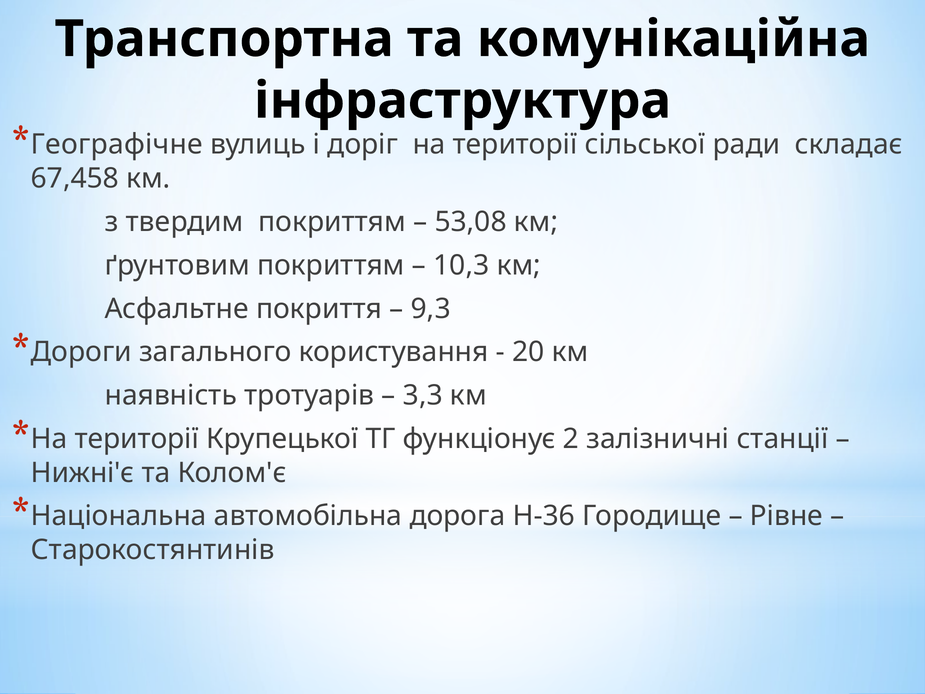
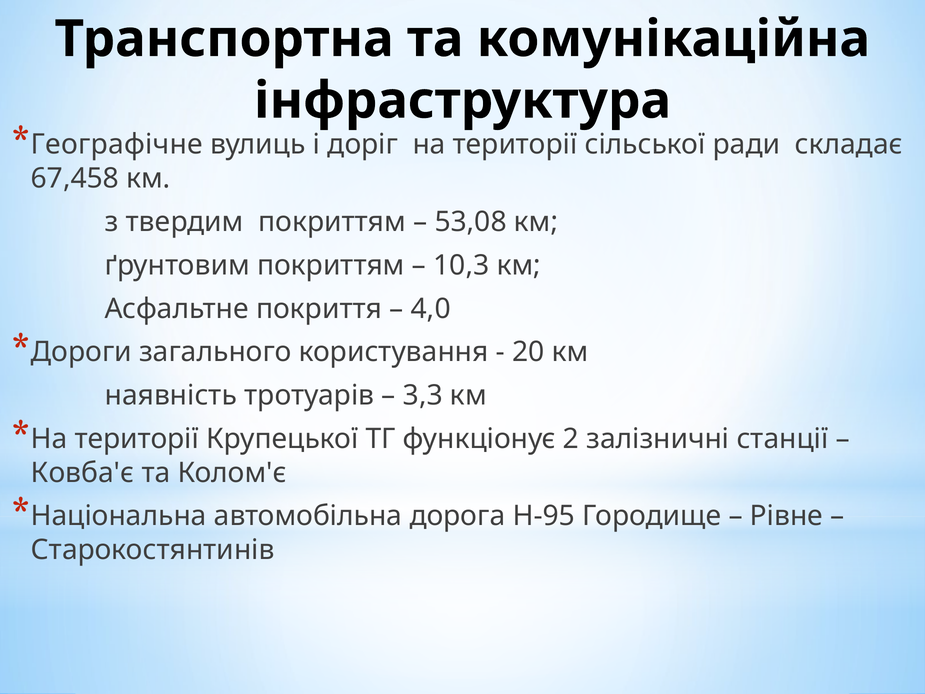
9,3: 9,3 -> 4,0
Нижні'є: Нижні'є -> Ковба'є
Н-36: Н-36 -> Н-95
